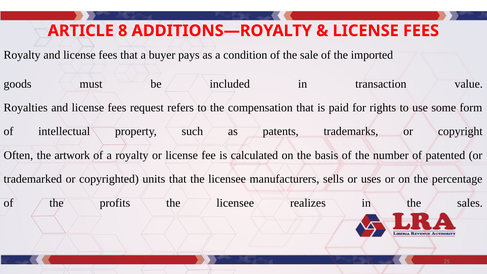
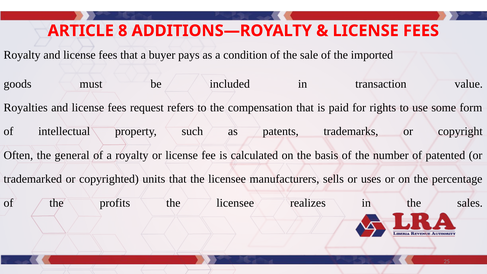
artwork: artwork -> general
